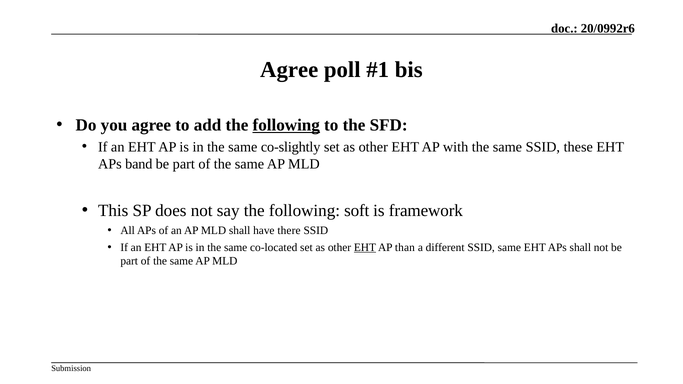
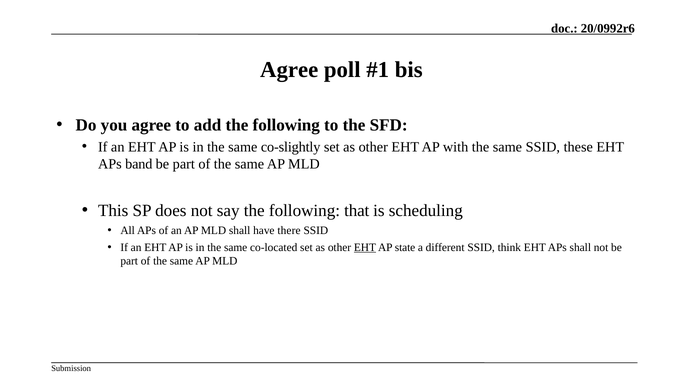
following at (286, 125) underline: present -> none
soft: soft -> that
framework: framework -> scheduling
than: than -> state
SSID same: same -> think
